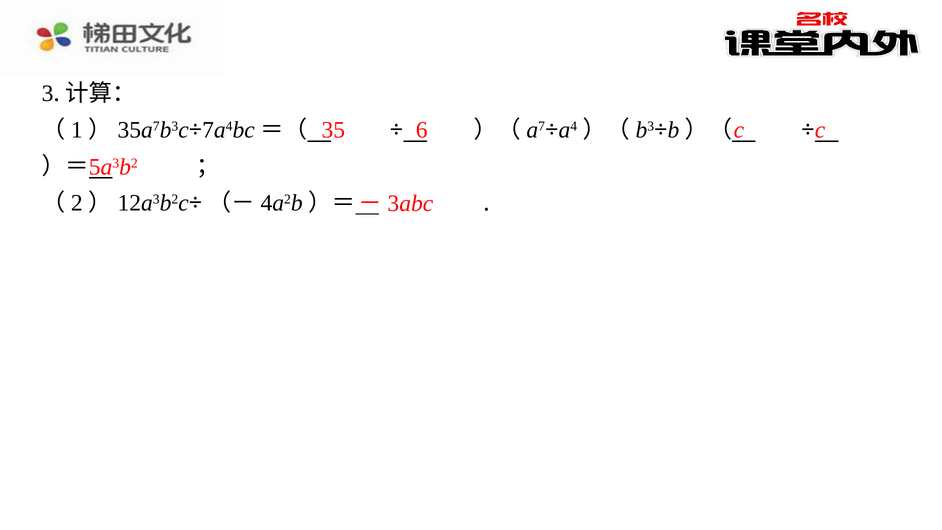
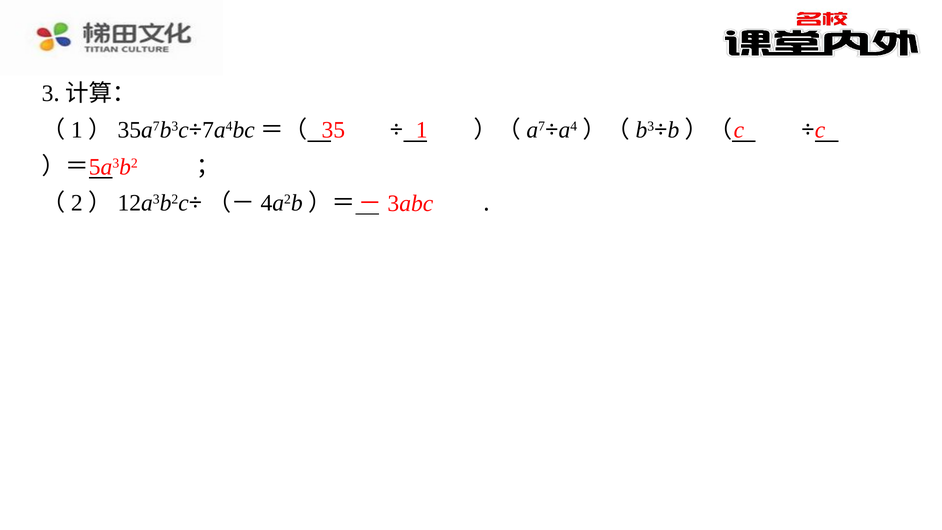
6: 6 -> 1
